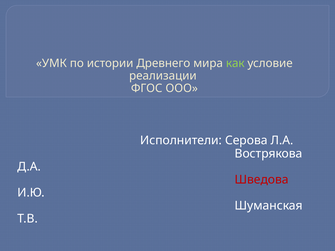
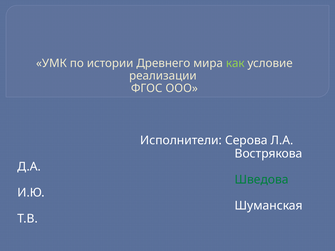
Шведова colour: red -> green
